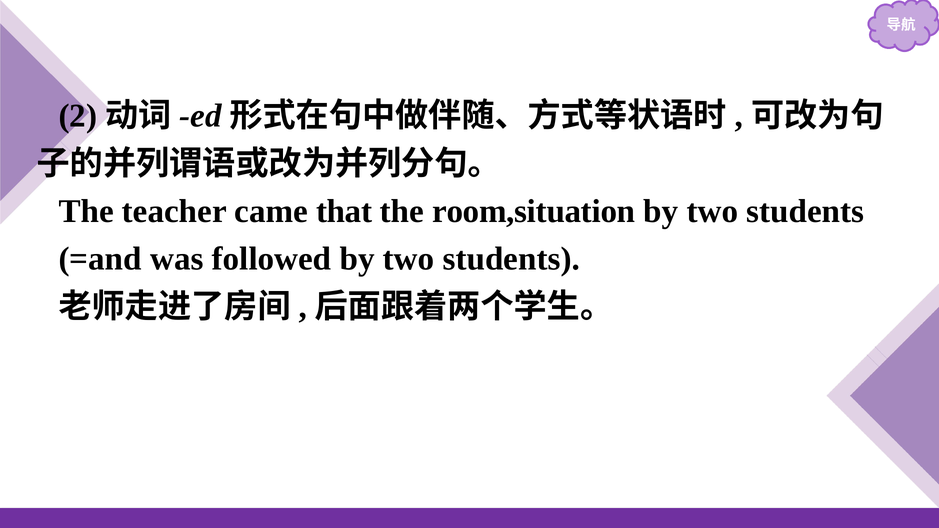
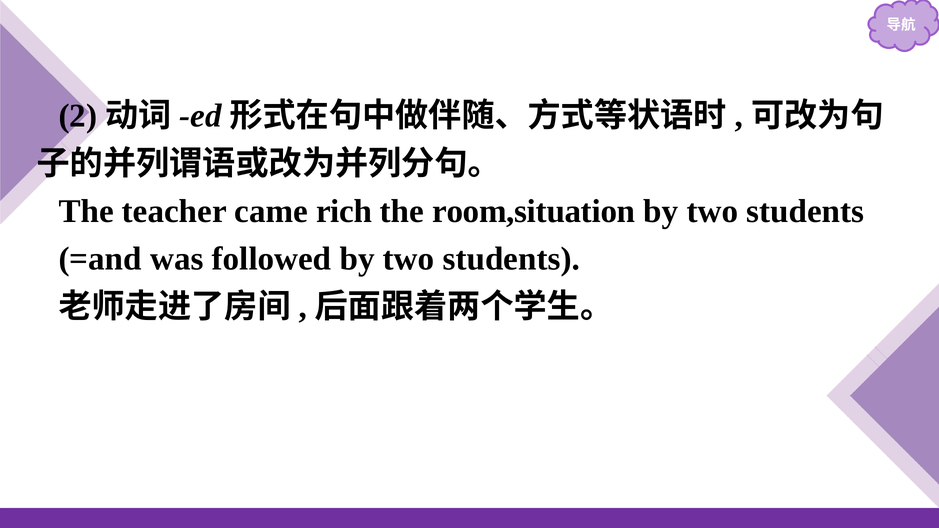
that: that -> rich
